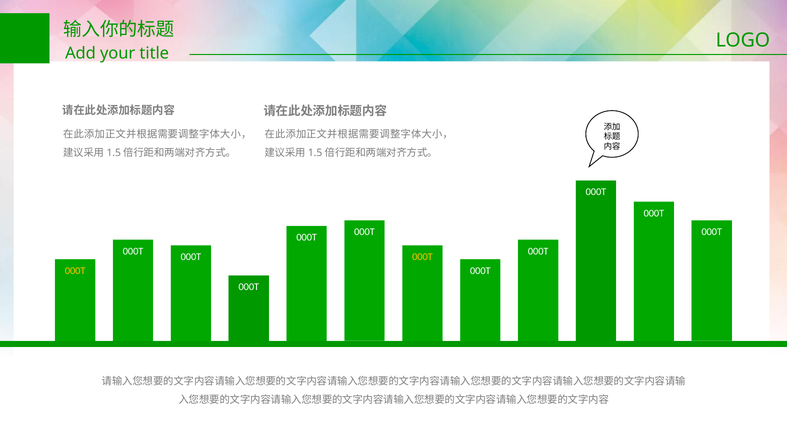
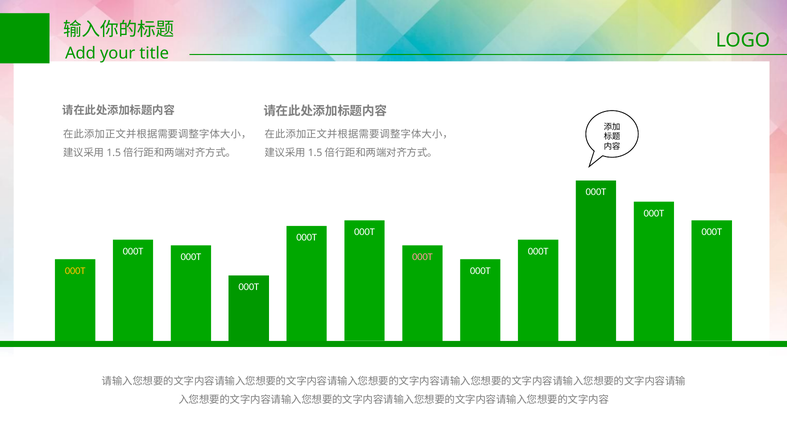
000T at (422, 257) colour: yellow -> pink
